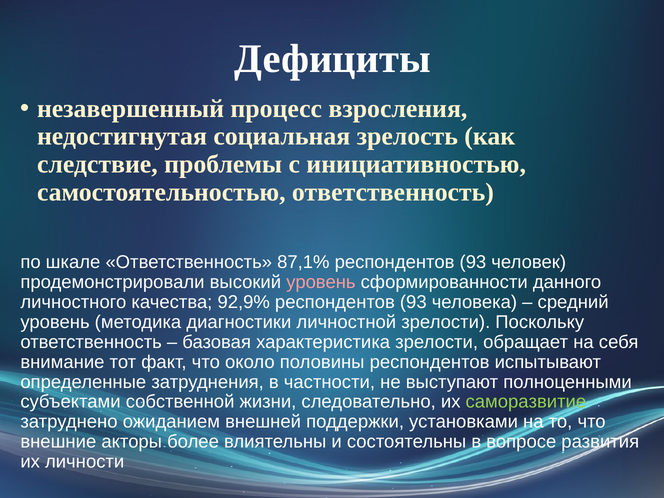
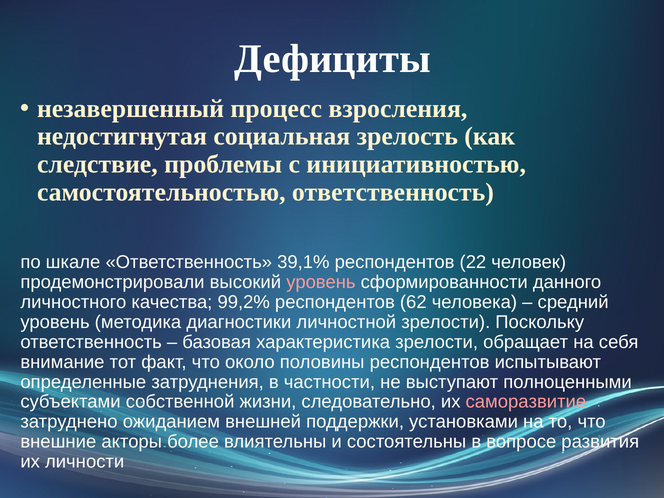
87,1%: 87,1% -> 39,1%
93 at (473, 262): 93 -> 22
92,9%: 92,9% -> 99,2%
93 at (413, 302): 93 -> 62
саморазвитие colour: light green -> pink
